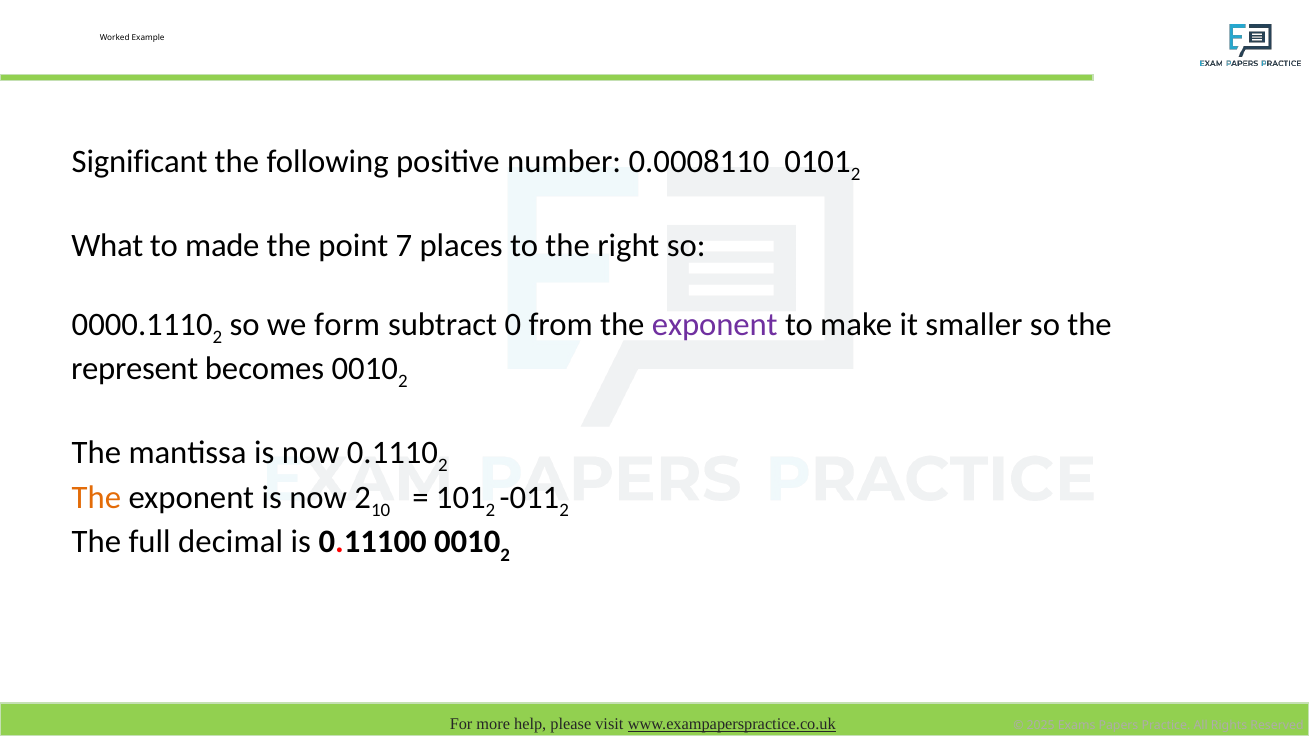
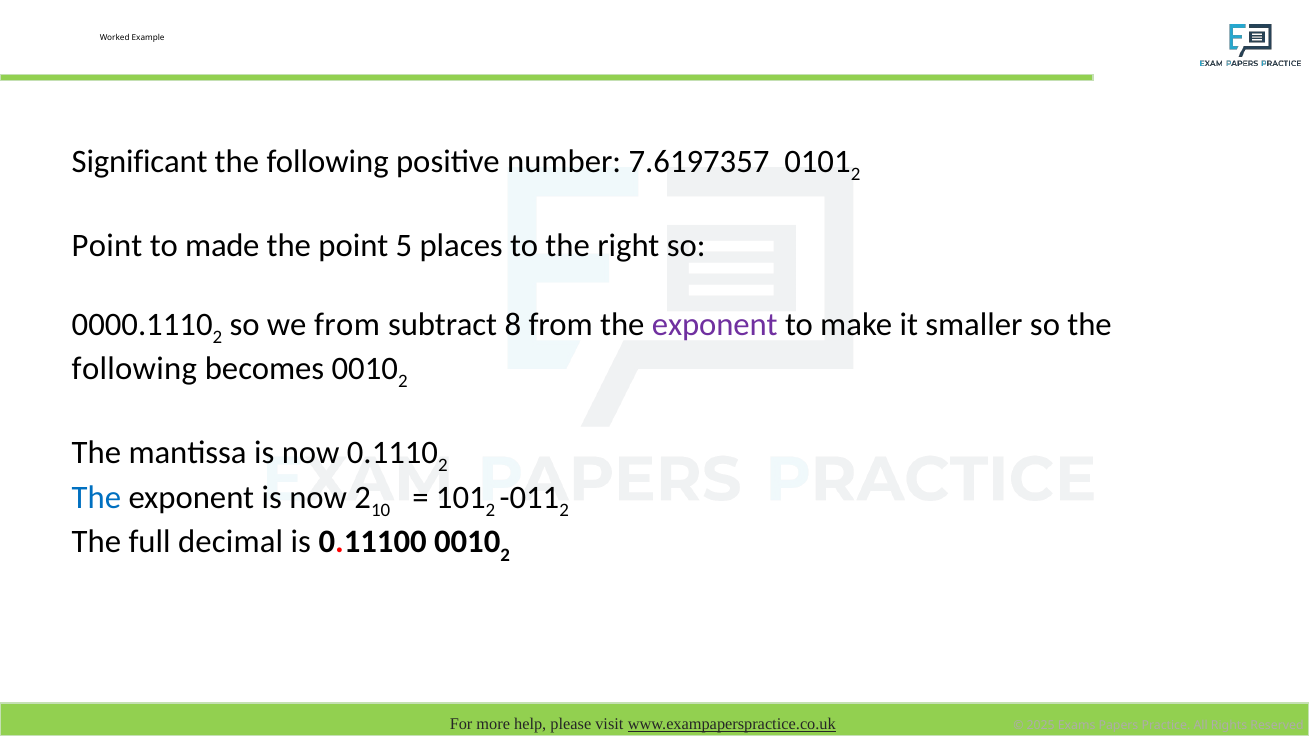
0.0008110: 0.0008110 -> 7.6197357
What at (107, 246): What -> Point
7: 7 -> 5
we form: form -> from
0: 0 -> 8
represent at (135, 369): represent -> following
The at (96, 498) colour: orange -> blue
